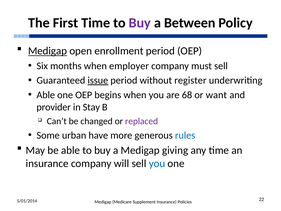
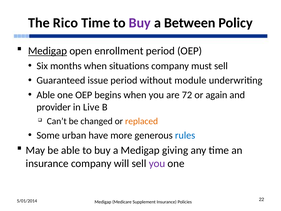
First: First -> Rico
employer: employer -> situations
issue underline: present -> none
register: register -> module
68: 68 -> 72
want: want -> again
Stay: Stay -> Live
replaced colour: purple -> orange
you at (157, 163) colour: blue -> purple
